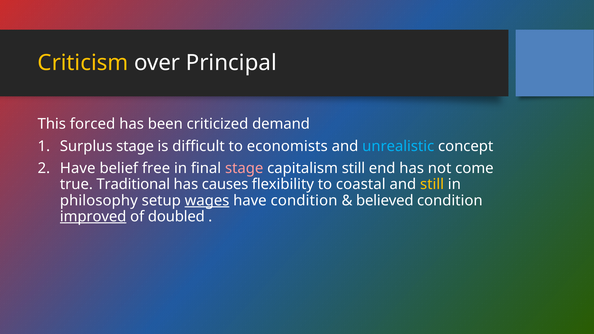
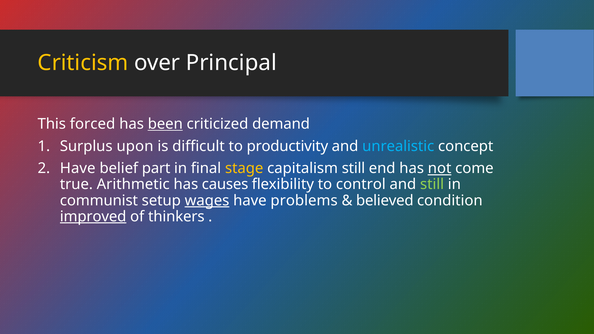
been underline: none -> present
Surplus stage: stage -> upon
economists: economists -> productivity
free: free -> part
stage at (244, 168) colour: pink -> yellow
not underline: none -> present
Traditional: Traditional -> Arithmetic
coastal: coastal -> control
still at (432, 184) colour: yellow -> light green
philosophy: philosophy -> communist
have condition: condition -> problems
doubled: doubled -> thinkers
